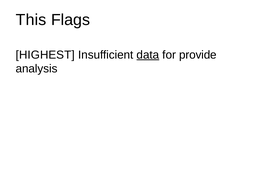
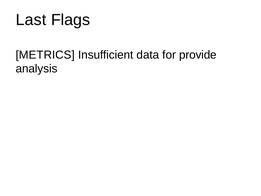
This: This -> Last
HIGHEST: HIGHEST -> METRICS
data underline: present -> none
